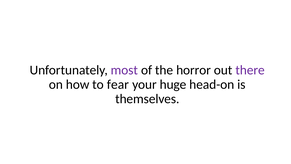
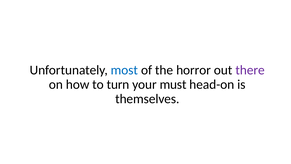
most colour: purple -> blue
fear: fear -> turn
huge: huge -> must
